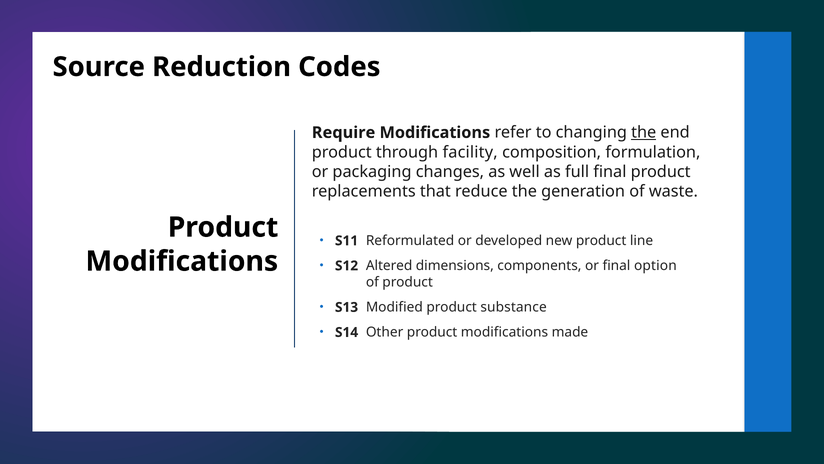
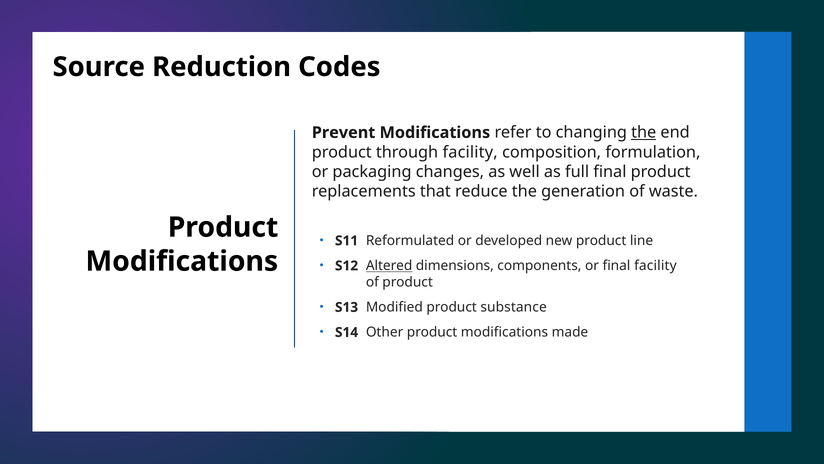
Require: Require -> Prevent
Altered underline: none -> present
final option: option -> facility
